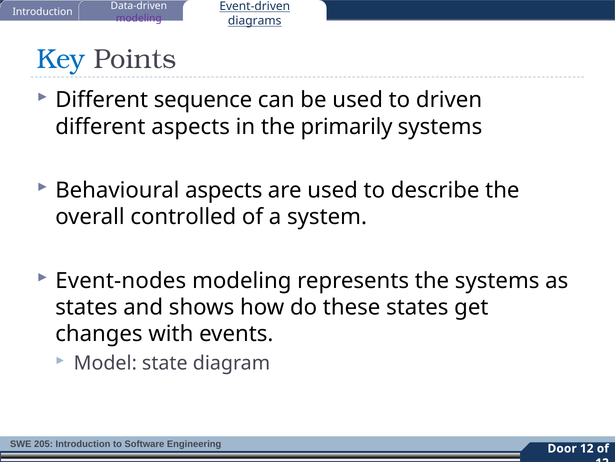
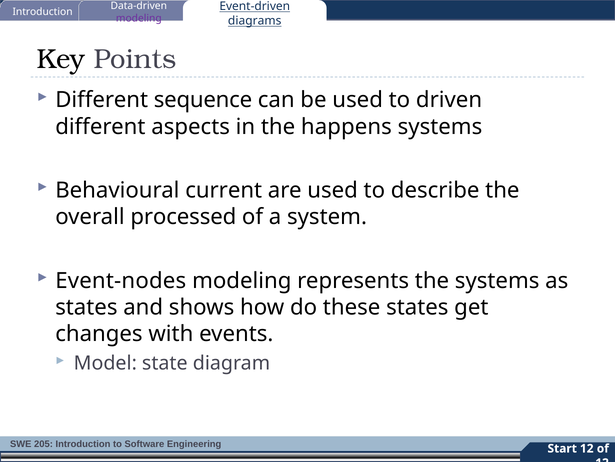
Key colour: blue -> black
primarily: primarily -> happens
Behavioural aspects: aspects -> current
controlled: controlled -> processed
Door: Door -> Start
